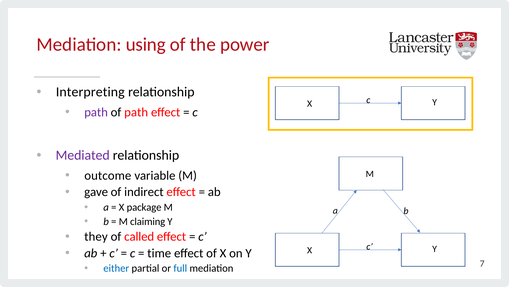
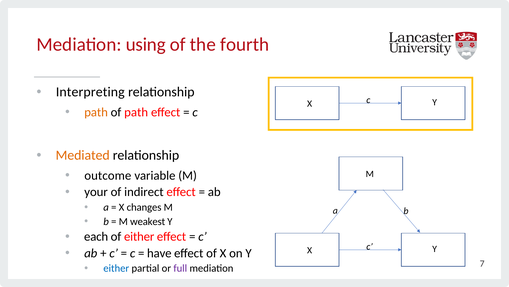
power: power -> fourth
path at (96, 112) colour: purple -> orange
Mediated colour: purple -> orange
gave: gave -> your
package: package -> changes
claiming: claiming -> weakest
they: they -> each
of called: called -> either
time: time -> have
full colour: blue -> purple
